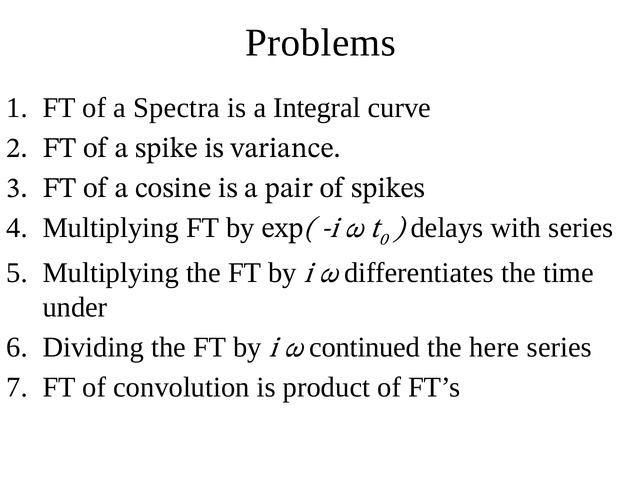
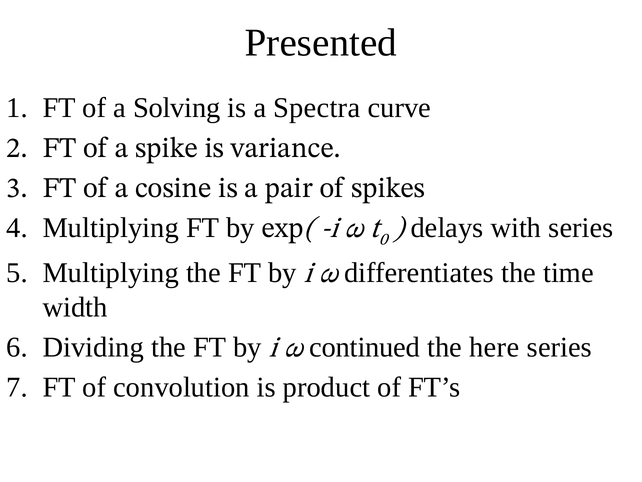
Problems: Problems -> Presented
Spectra: Spectra -> Solving
Integral: Integral -> Spectra
under: under -> width
